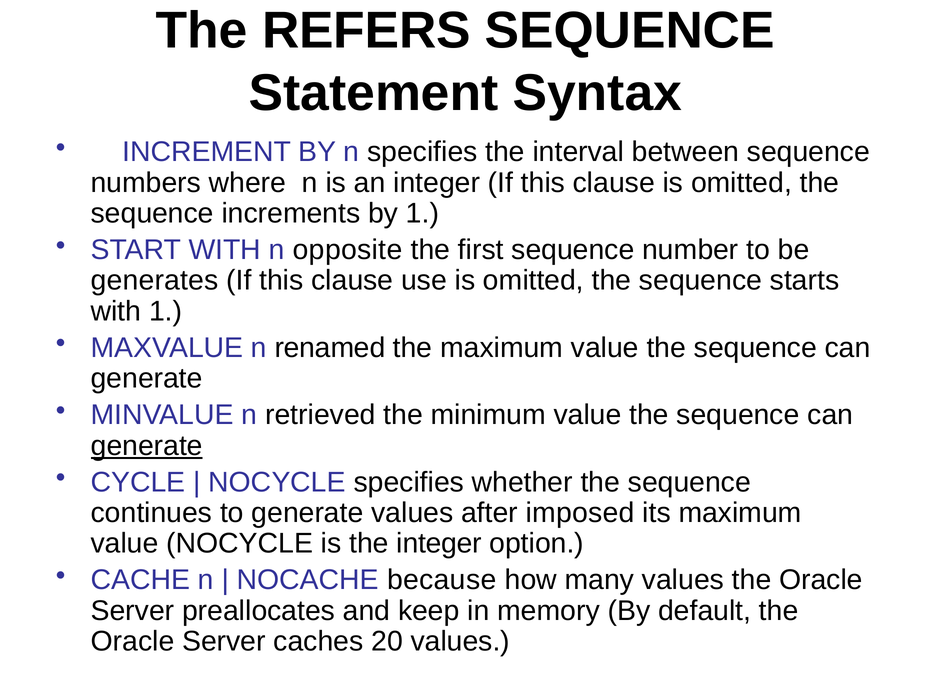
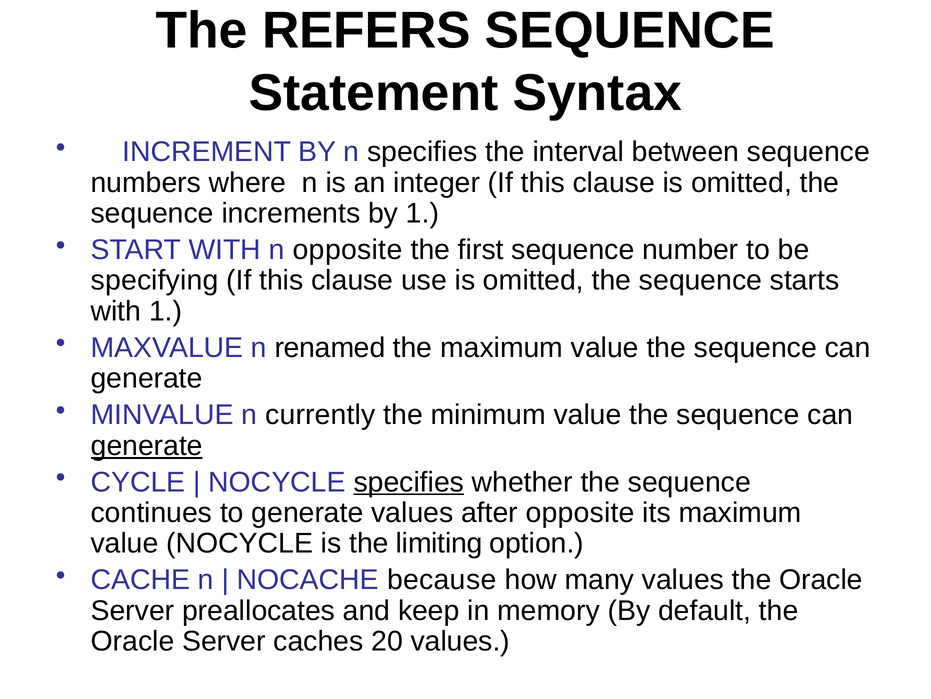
generates: generates -> specifying
retrieved: retrieved -> currently
specifies at (409, 482) underline: none -> present
after imposed: imposed -> opposite
the integer: integer -> limiting
